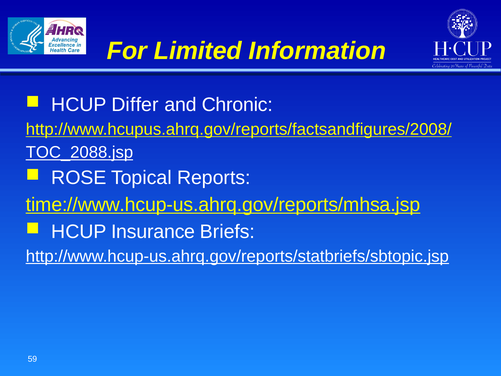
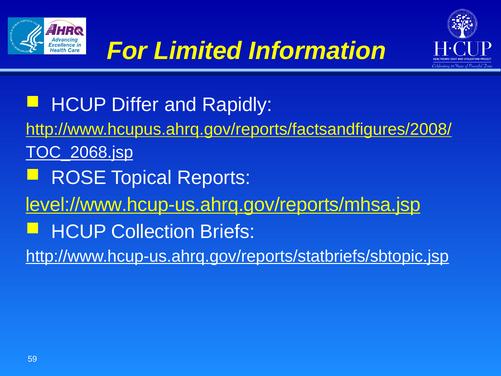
Chronic: Chronic -> Rapidly
TOC_2088.jsp: TOC_2088.jsp -> TOC_2068.jsp
time://www.hcup-us.ahrq.gov/reports/mhsa.jsp: time://www.hcup-us.ahrq.gov/reports/mhsa.jsp -> level://www.hcup-us.ahrq.gov/reports/mhsa.jsp
Insurance: Insurance -> Collection
